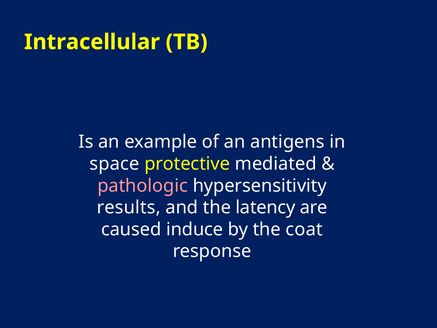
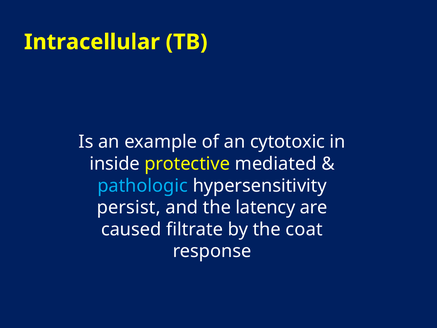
antigens: antigens -> cytotoxic
space: space -> inside
pathologic colour: pink -> light blue
results: results -> persist
induce: induce -> filtrate
